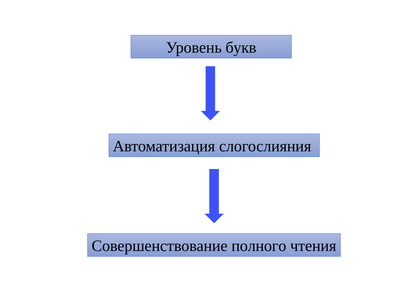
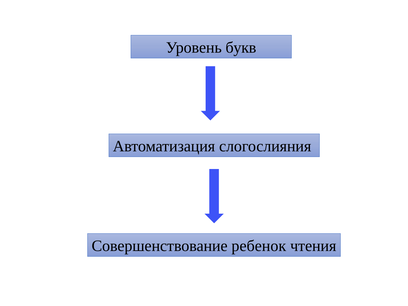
полного: полного -> ребенок
